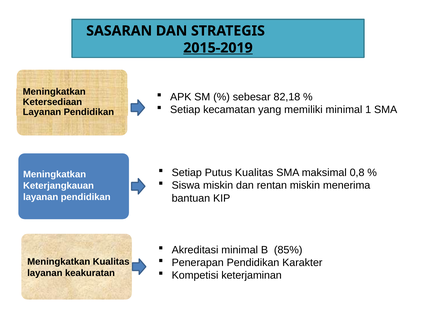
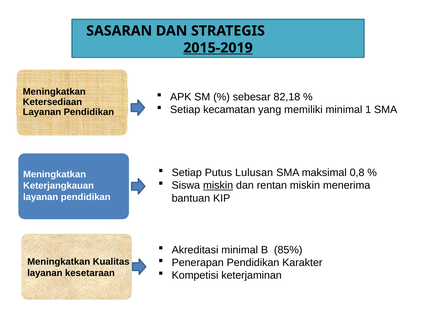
Putus Kualitas: Kualitas -> Lulusan
miskin at (218, 186) underline: none -> present
keakuratan: keakuratan -> kesetaraan
